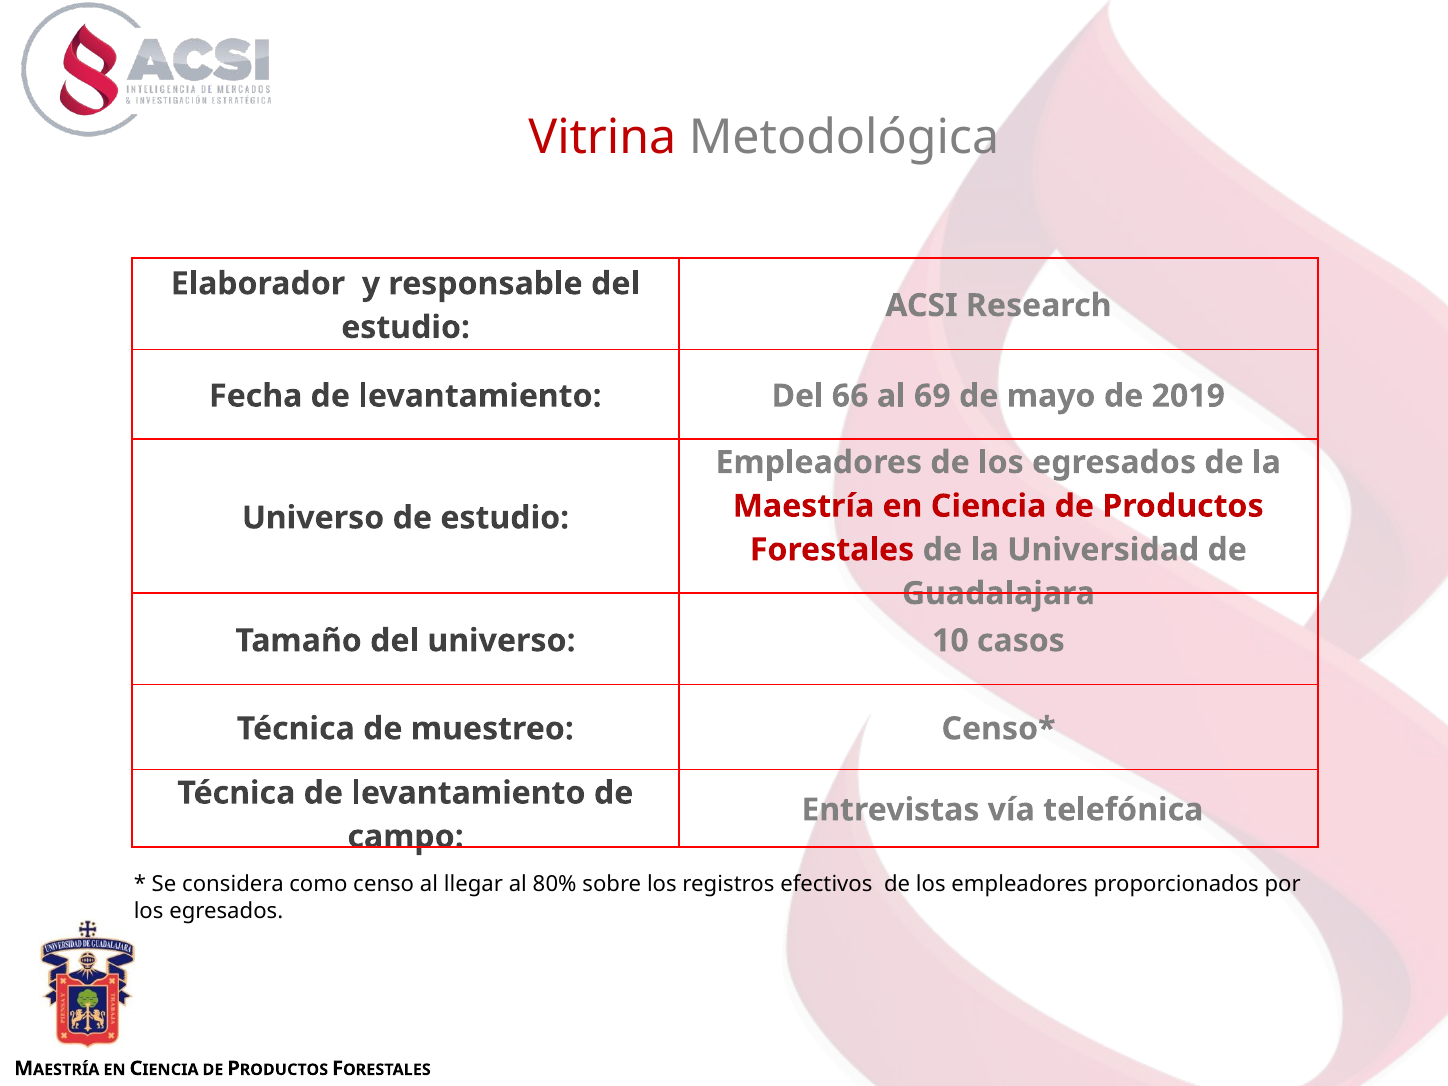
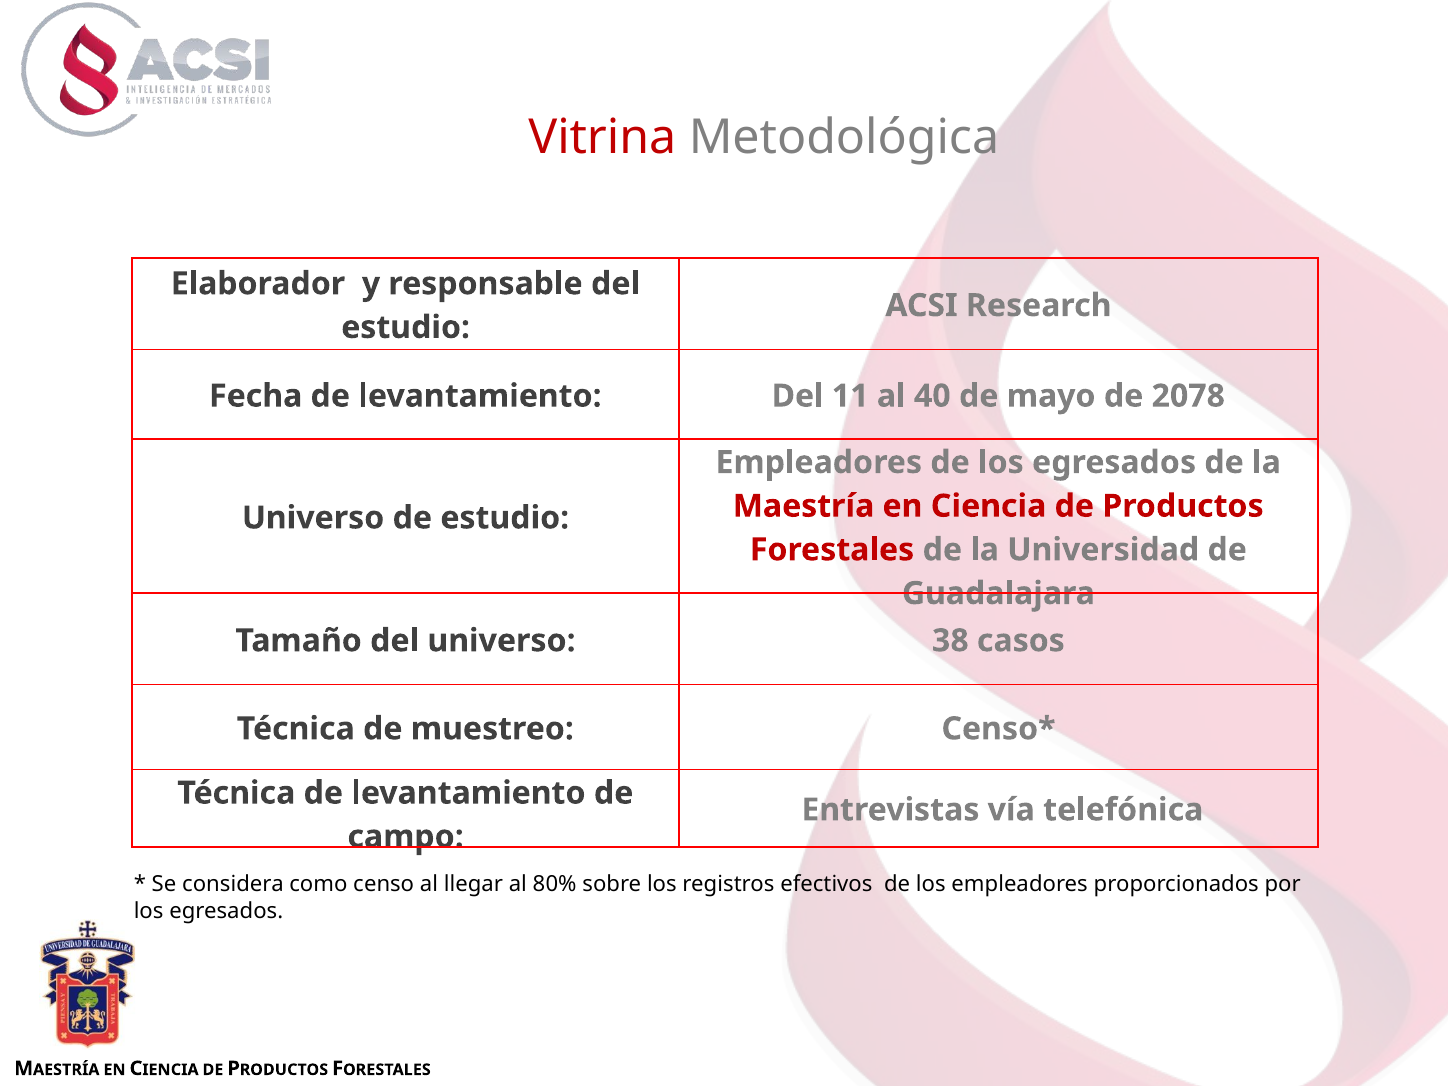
66: 66 -> 11
69: 69 -> 40
2019: 2019 -> 2078
10: 10 -> 38
